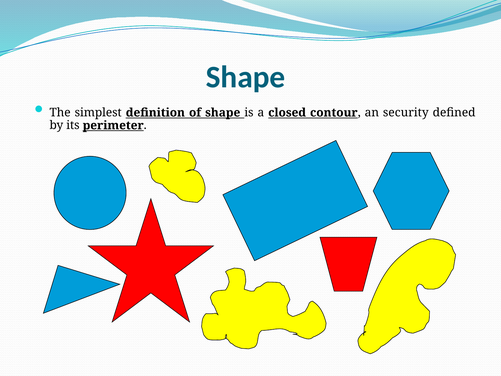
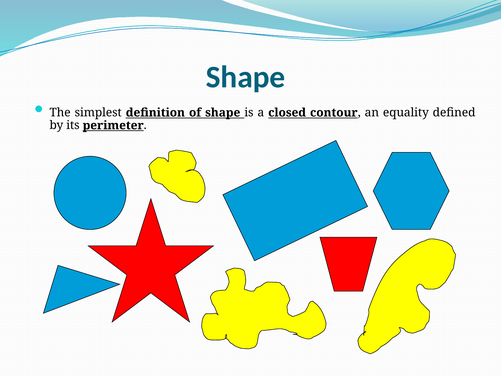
security: security -> equality
